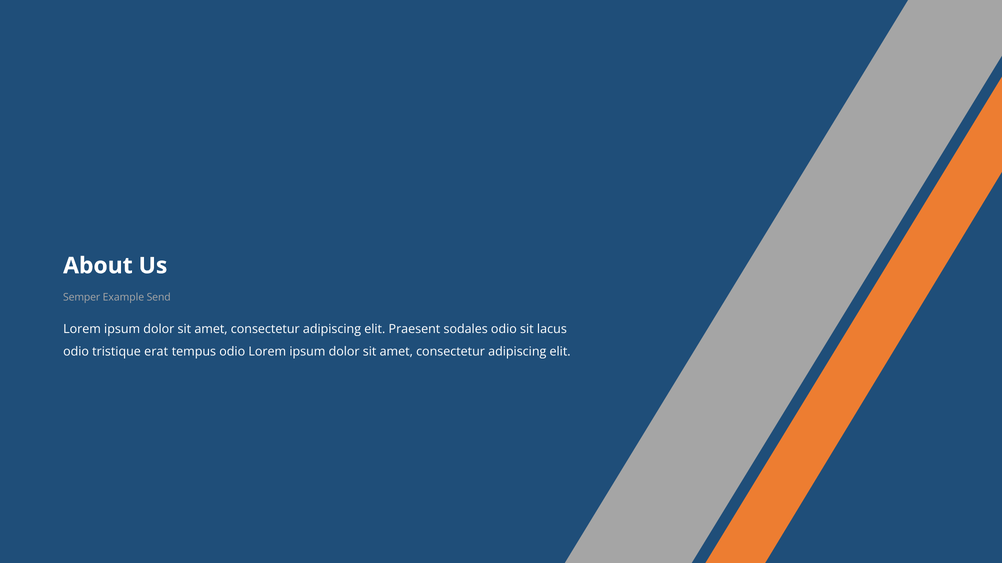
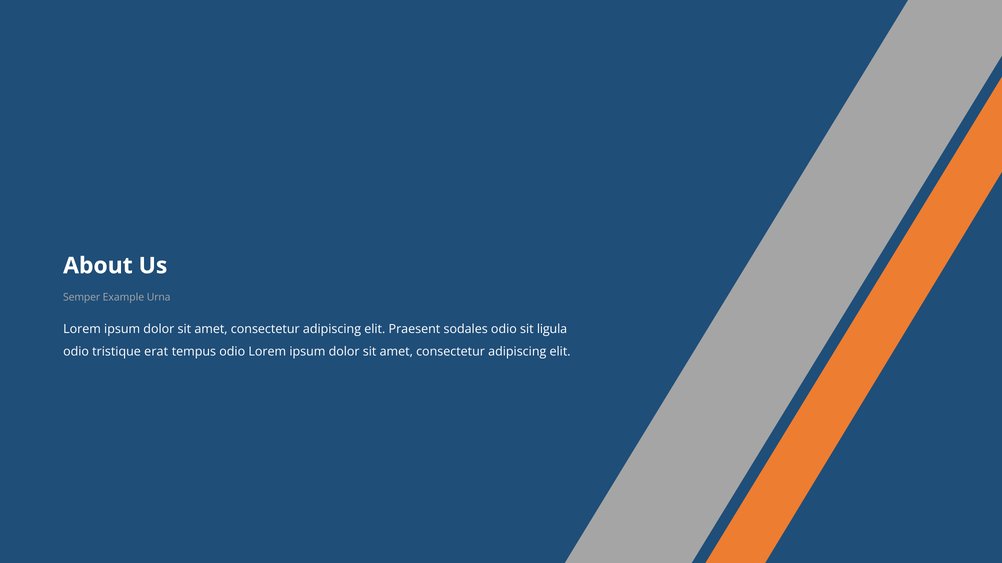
Send: Send -> Urna
lacus: lacus -> ligula
